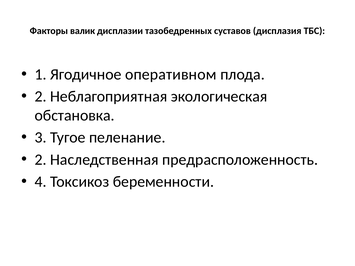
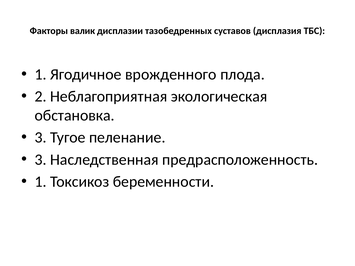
оперативном: оперативном -> врожденного
2 at (41, 160): 2 -> 3
4 at (41, 182): 4 -> 1
